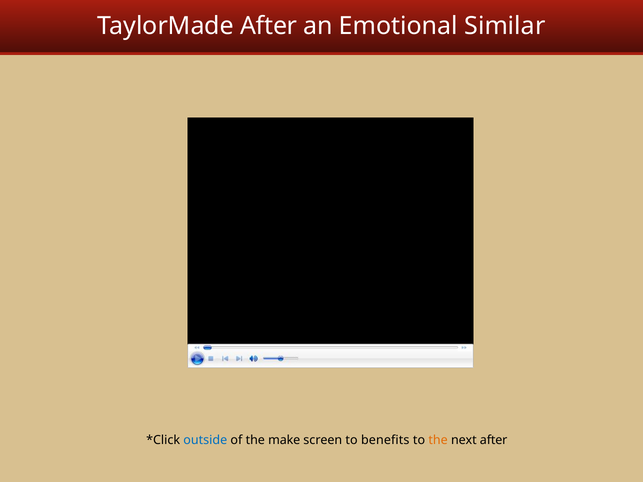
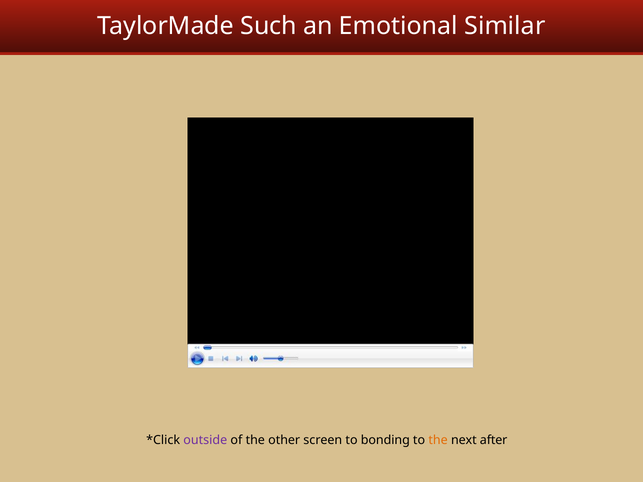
TaylorMade After: After -> Such
outside colour: blue -> purple
make: make -> other
benefits: benefits -> bonding
